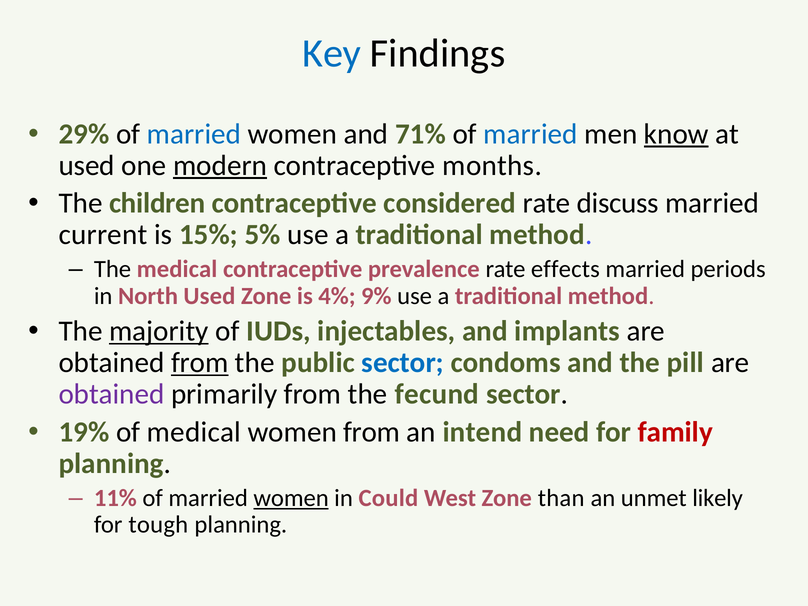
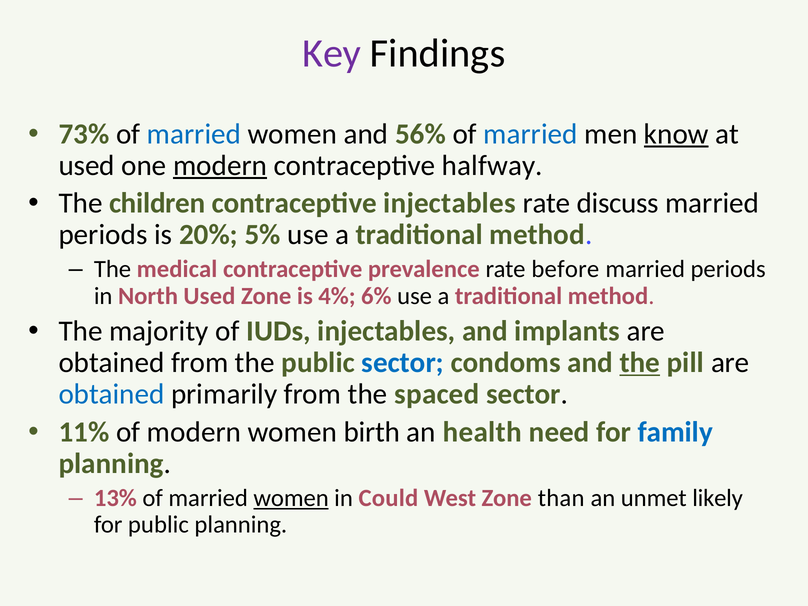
Key colour: blue -> purple
29%: 29% -> 73%
71%: 71% -> 56%
months: months -> halfway
contraceptive considered: considered -> injectables
current at (103, 235): current -> periods
15%: 15% -> 20%
effects: effects -> before
9%: 9% -> 6%
majority underline: present -> none
from at (200, 363) underline: present -> none
the at (640, 363) underline: none -> present
obtained at (112, 394) colour: purple -> blue
fecund: fecund -> spaced
19%: 19% -> 11%
of medical: medical -> modern
women from: from -> birth
intend: intend -> health
family colour: red -> blue
11%: 11% -> 13%
for tough: tough -> public
